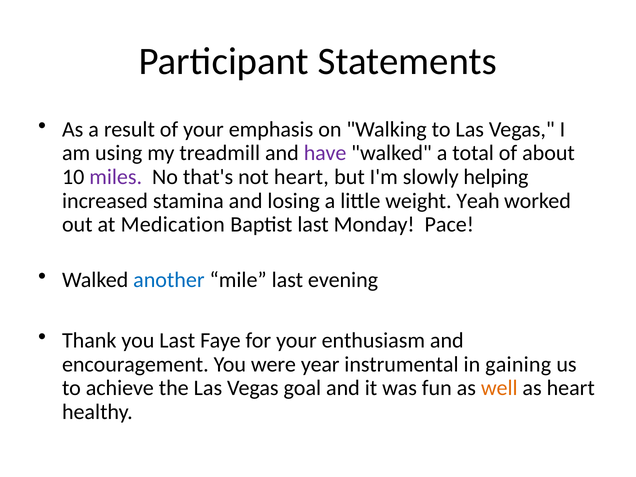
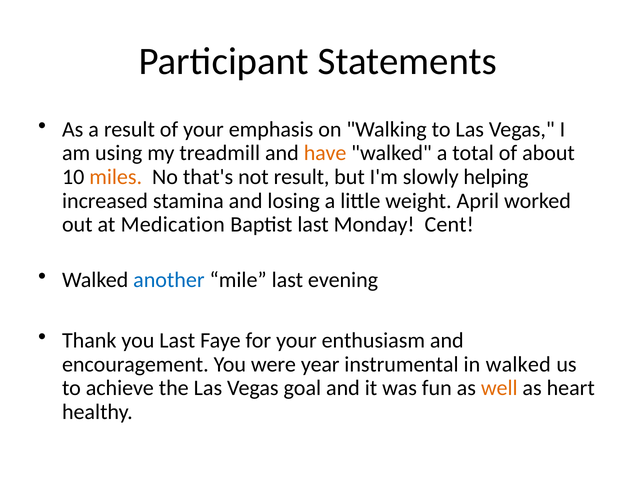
have colour: purple -> orange
miles colour: purple -> orange
not heart: heart -> result
Yeah: Yeah -> April
Pace: Pace -> Cent
in gaining: gaining -> walked
